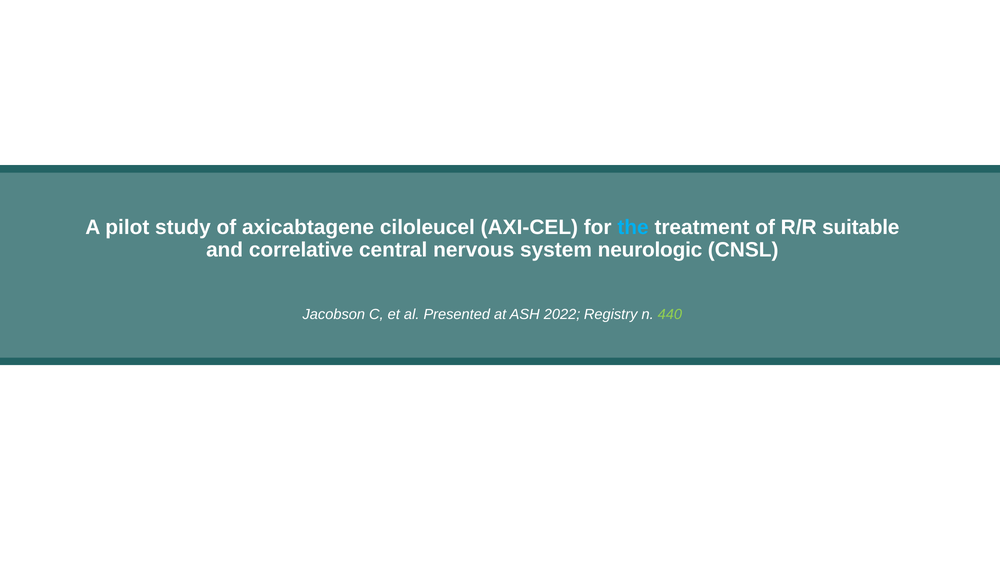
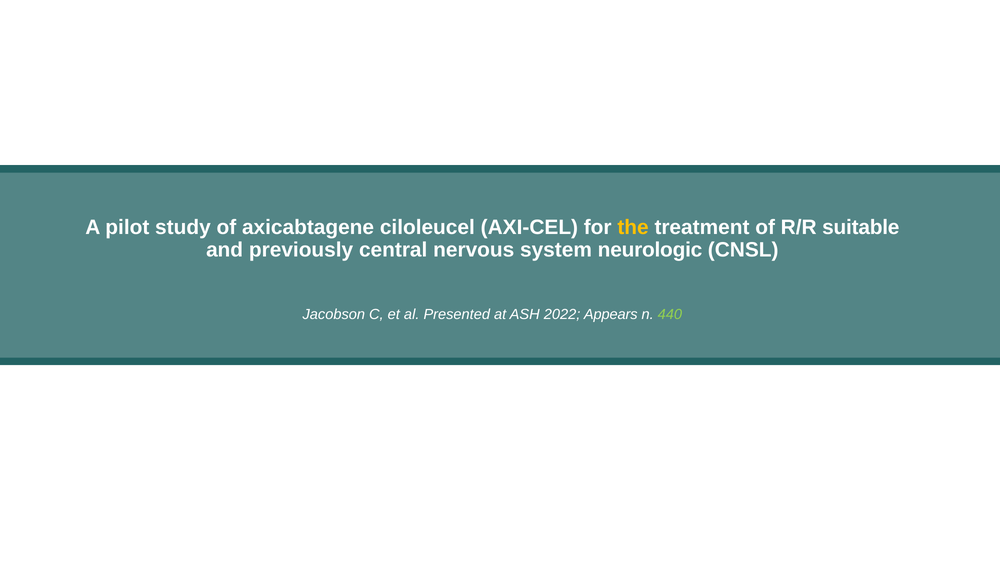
the colour: light blue -> yellow
correlative: correlative -> previously
Registry: Registry -> Appears
